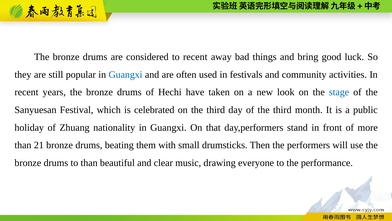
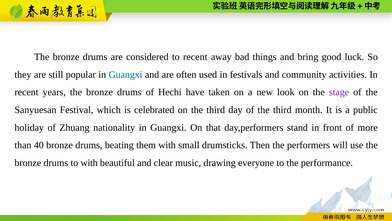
stage colour: blue -> purple
21: 21 -> 40
to than: than -> with
